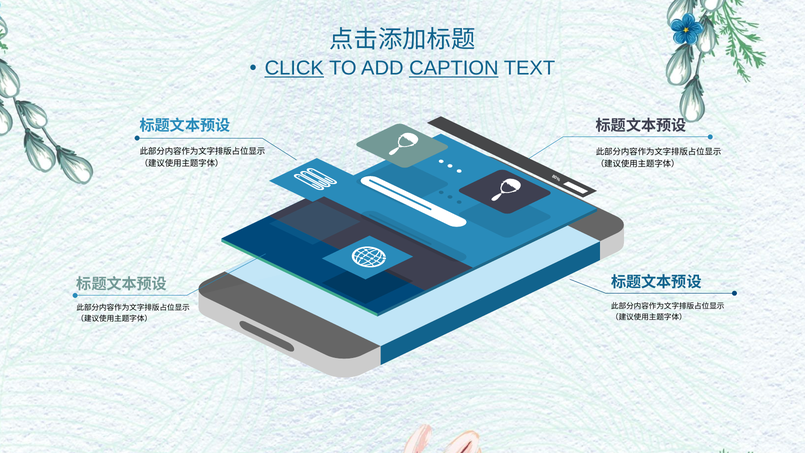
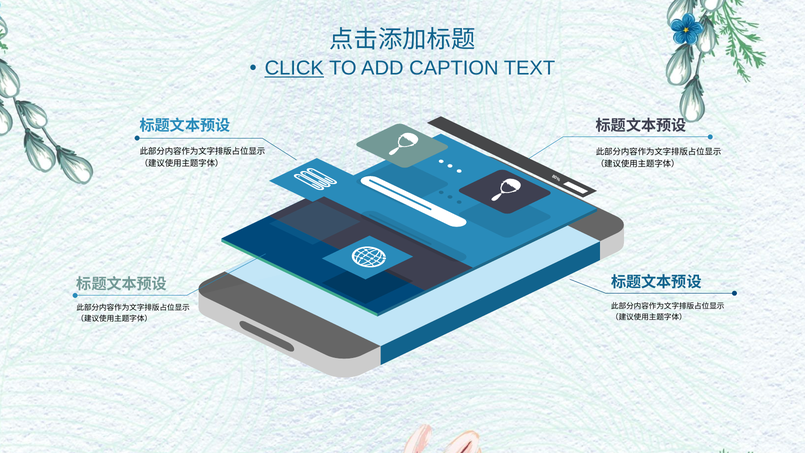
CAPTION underline: present -> none
